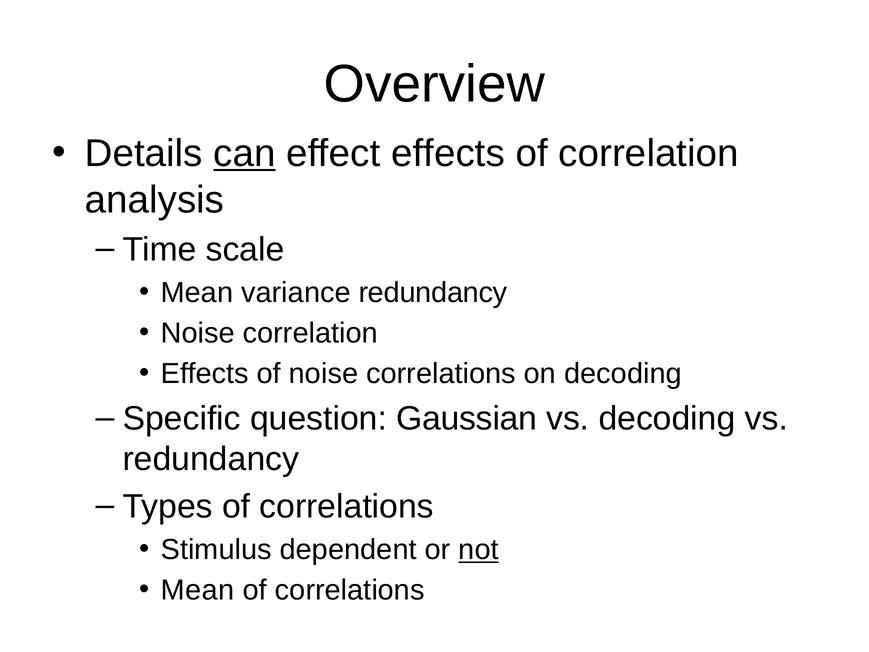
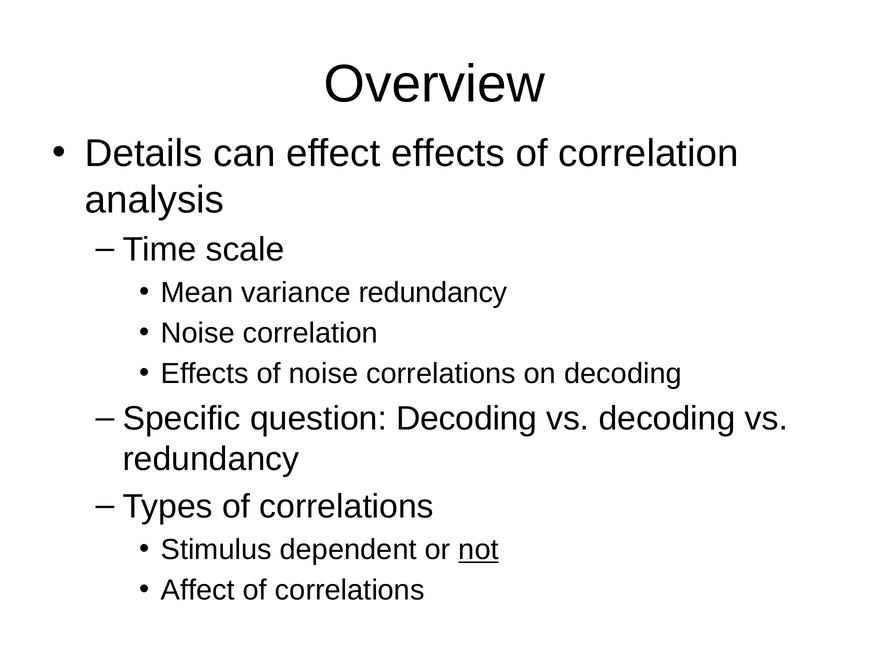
can underline: present -> none
question Gaussian: Gaussian -> Decoding
Mean at (198, 590): Mean -> Affect
